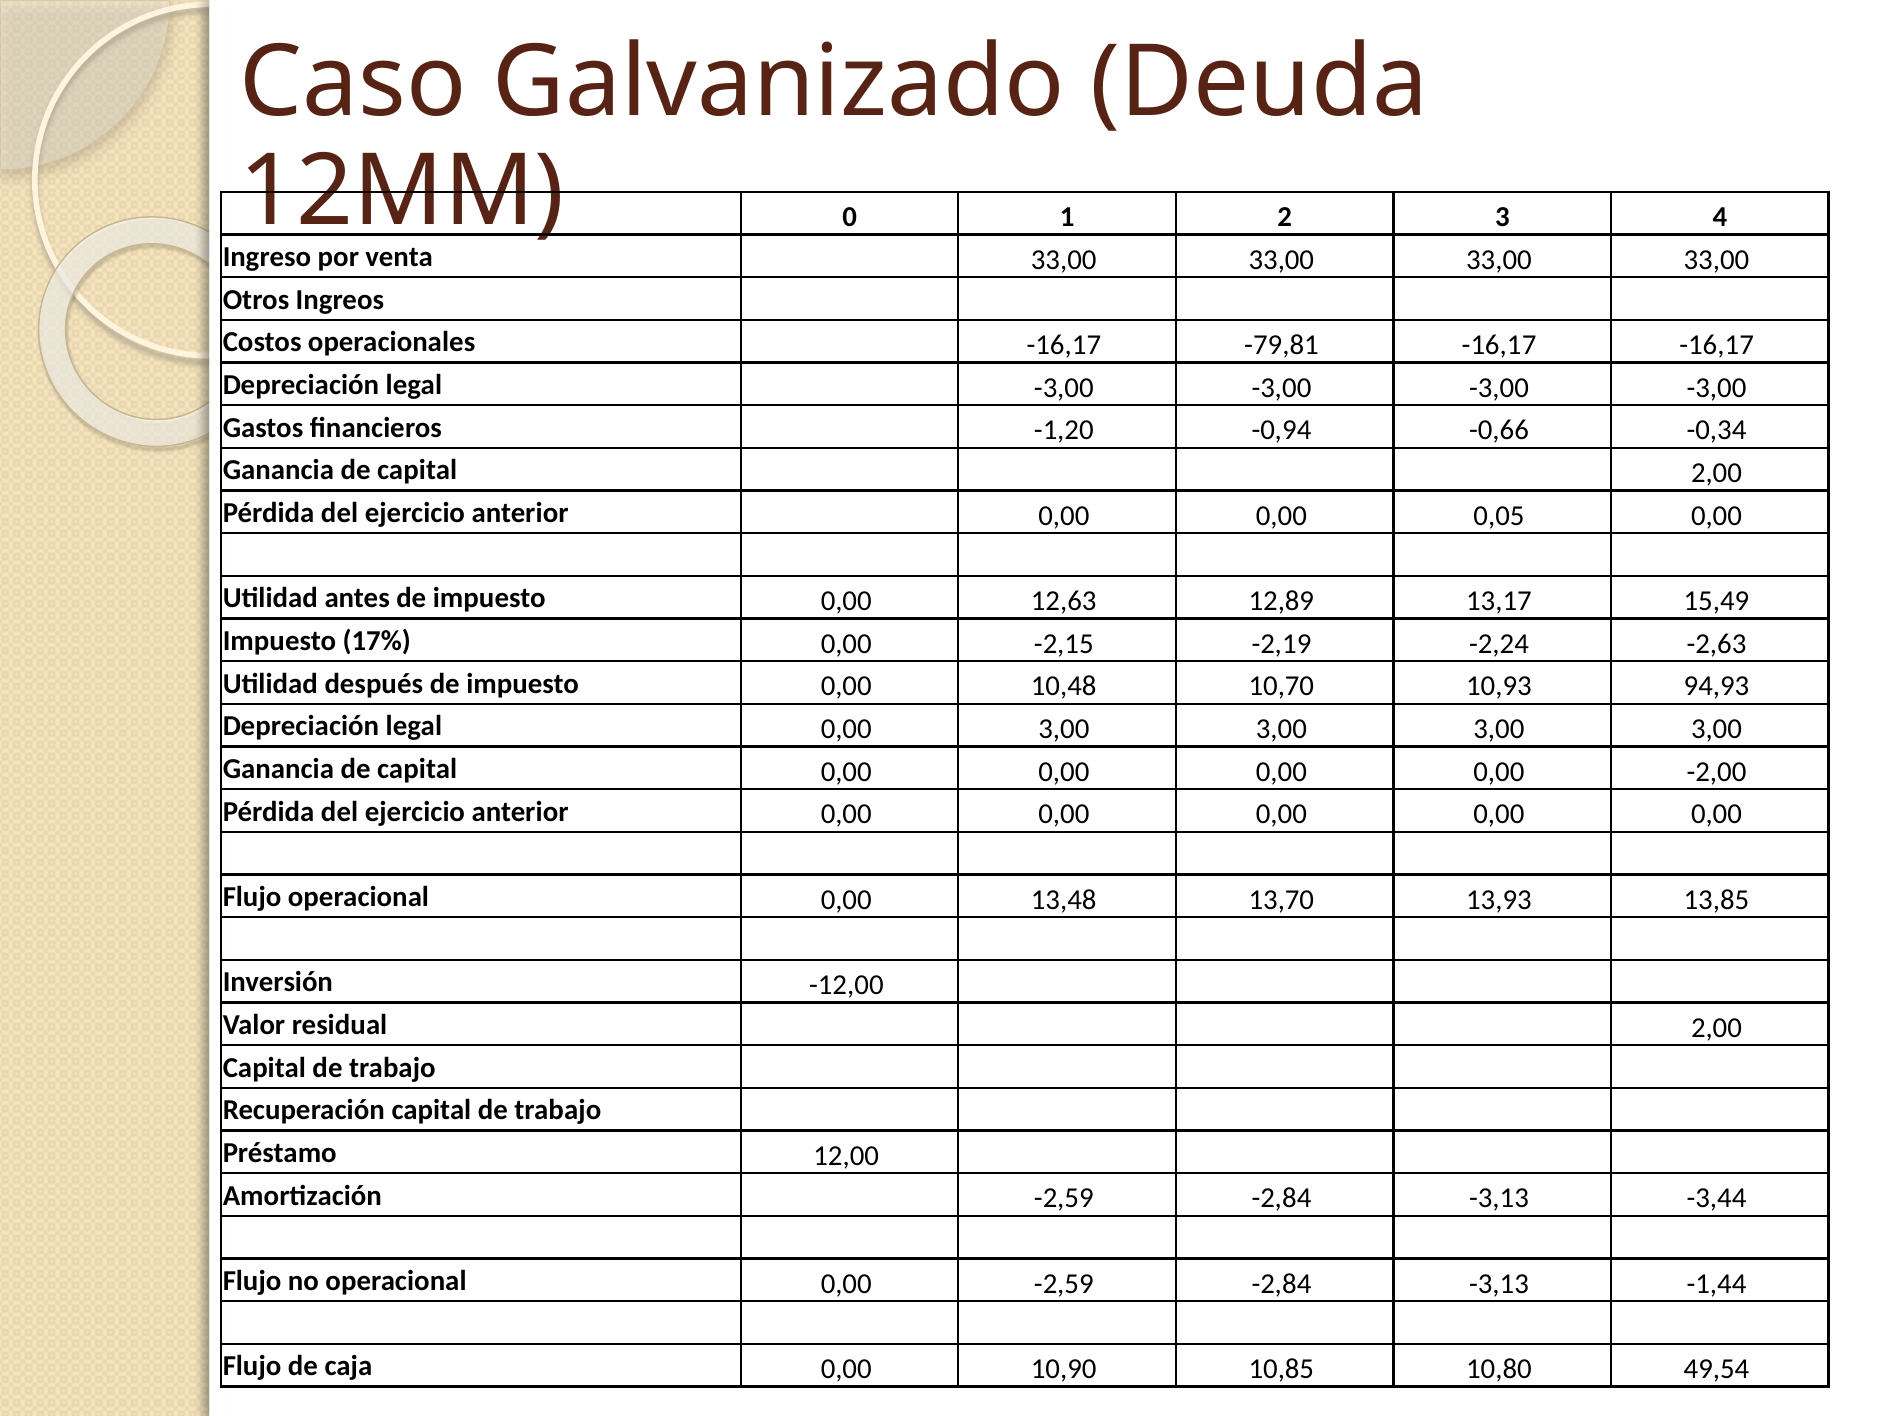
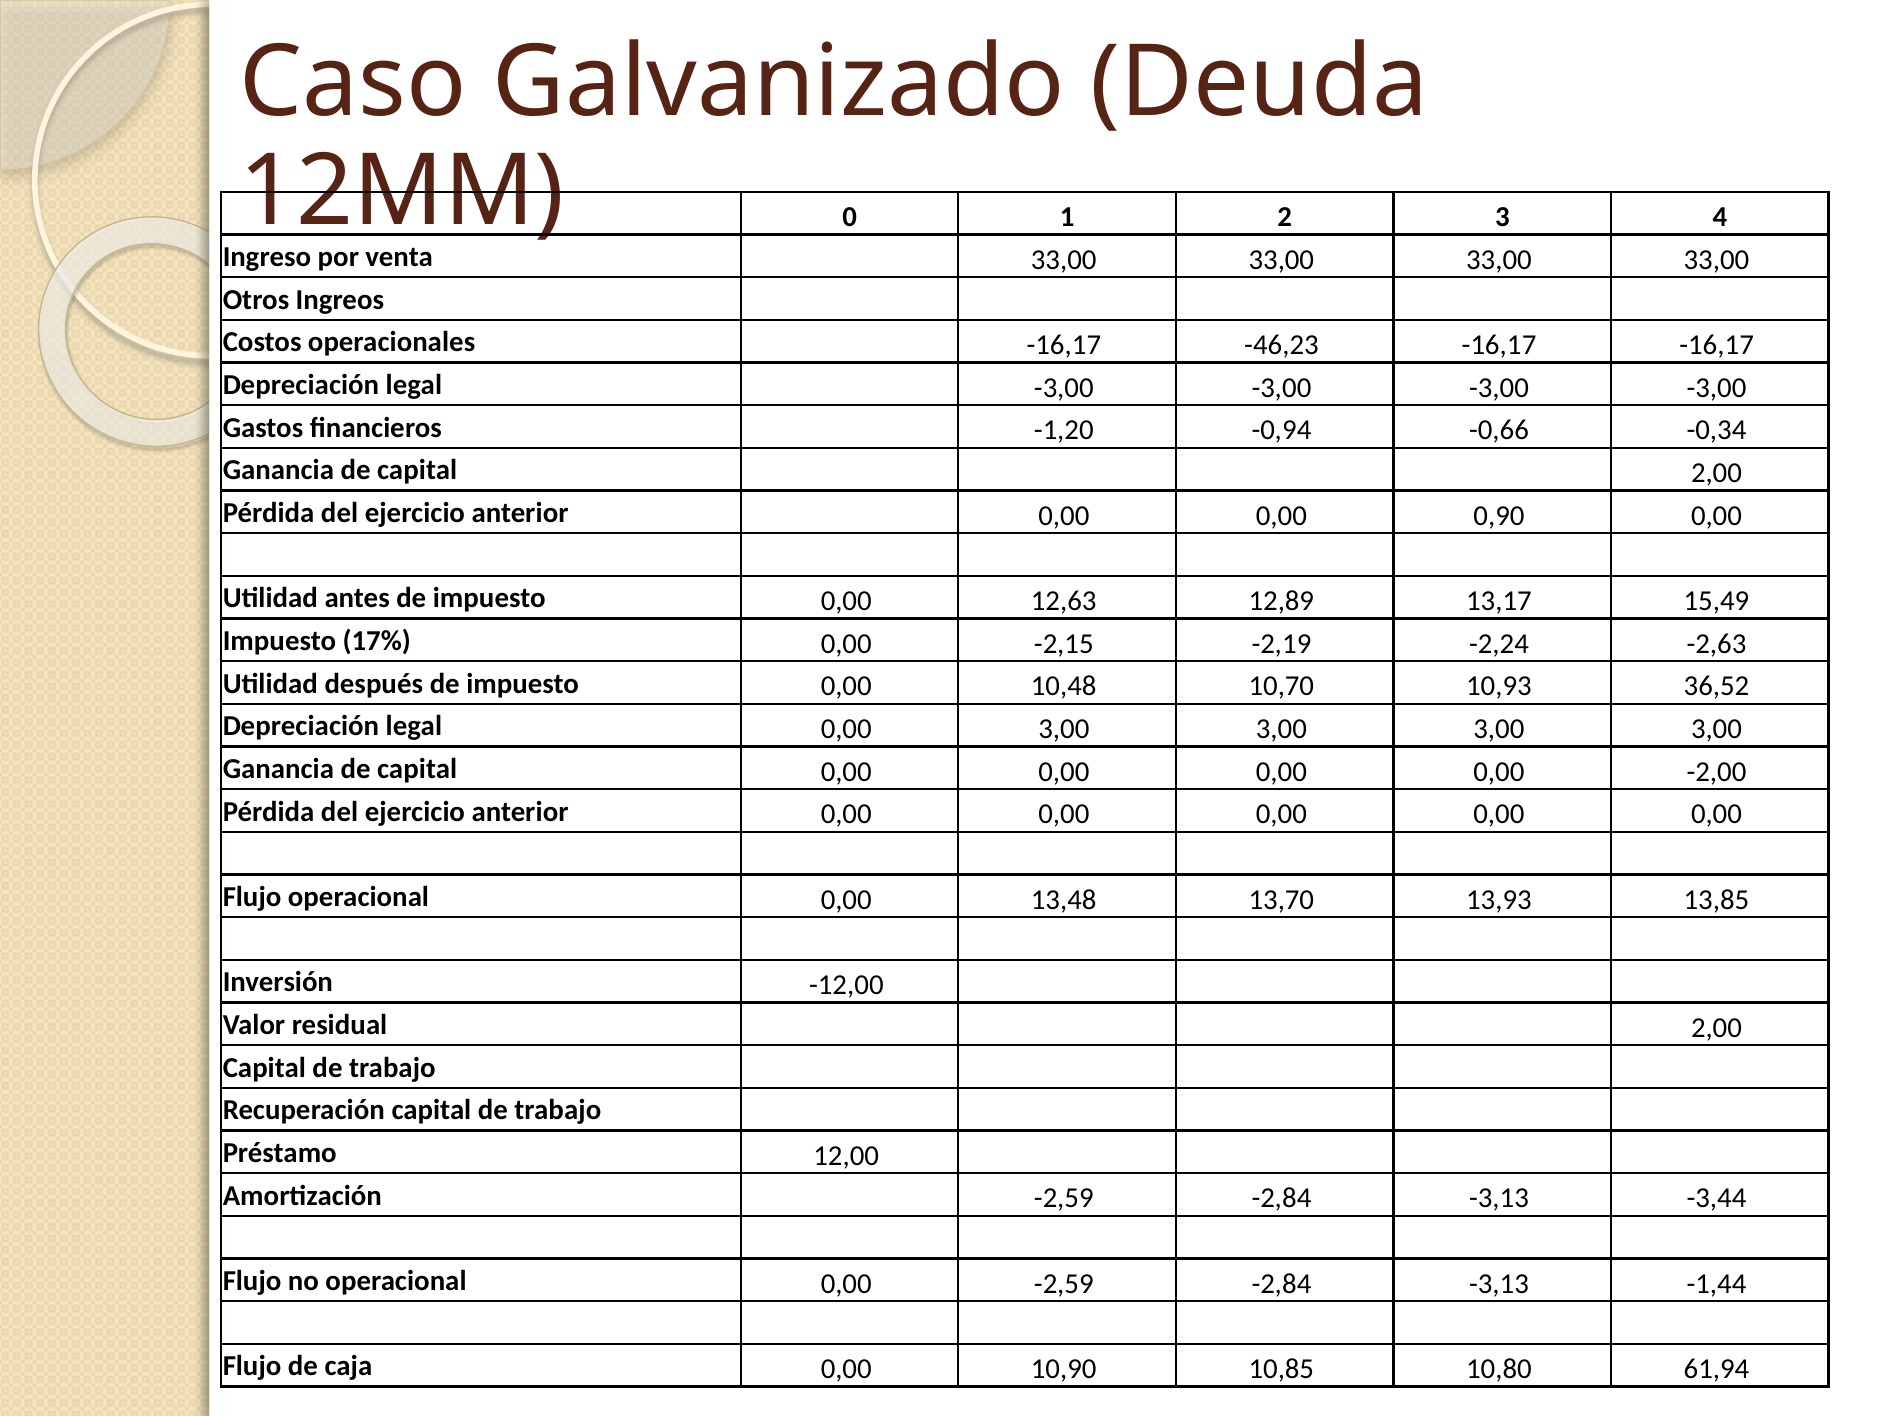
-79,81: -79,81 -> -46,23
0,05: 0,05 -> 0,90
94,93: 94,93 -> 36,52
49,54: 49,54 -> 61,94
